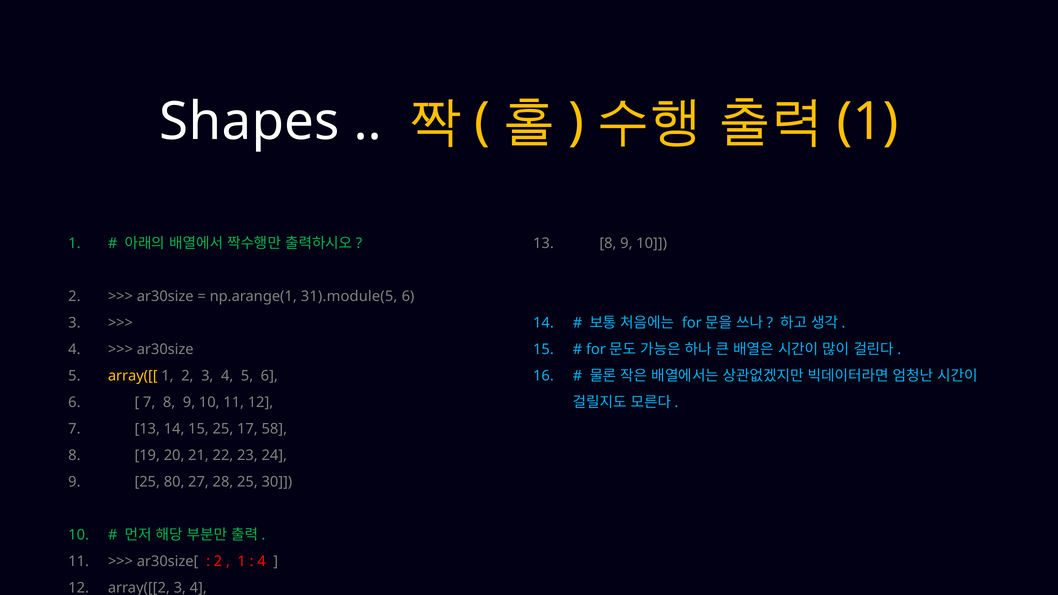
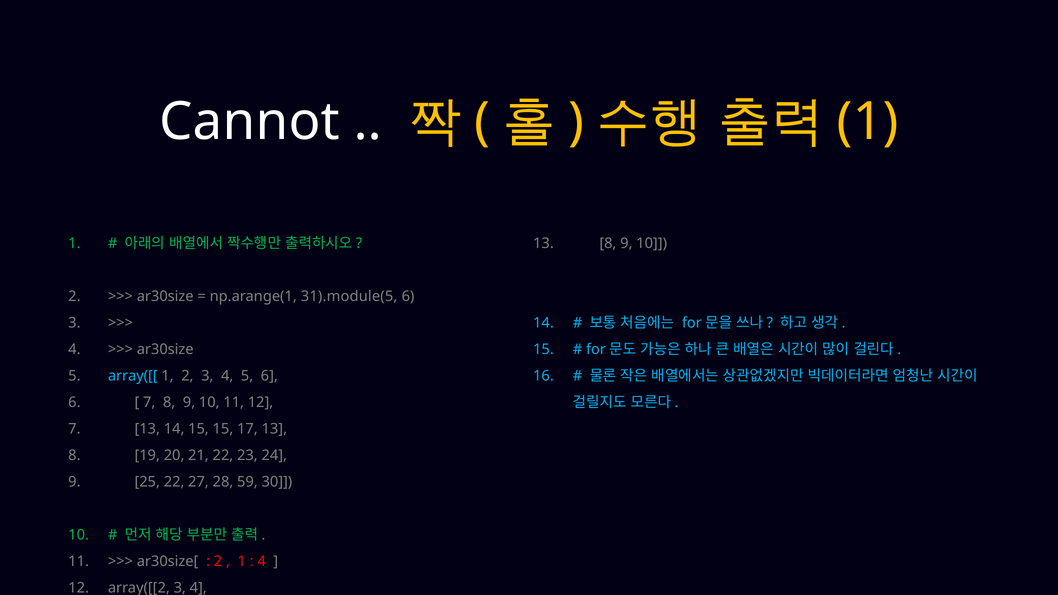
Shapes: Shapes -> Cannot
array([[ colour: yellow -> light blue
15 25: 25 -> 15
17 58: 58 -> 13
25 80: 80 -> 22
28 25: 25 -> 59
